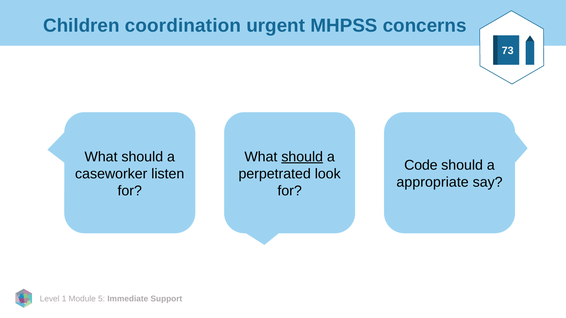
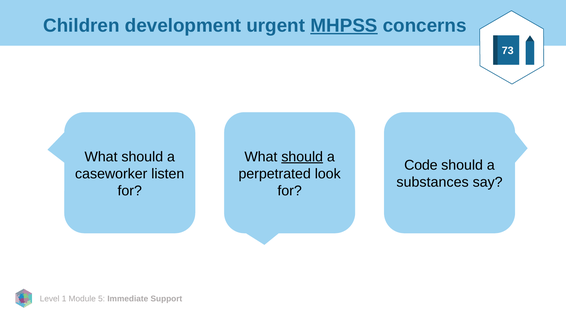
coordination: coordination -> development
MHPSS underline: none -> present
appropriate: appropriate -> substances
